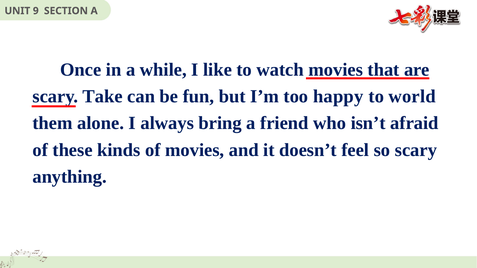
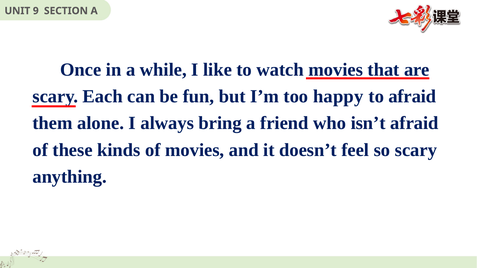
Take: Take -> Each
to world: world -> afraid
